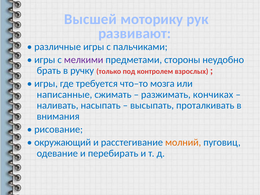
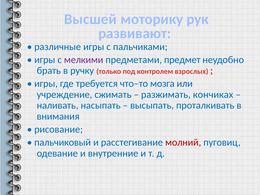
стороны: стороны -> предмет
написанные: написанные -> учреждение
окружающий: окружающий -> пальчиковый
молний colour: orange -> red
перебирать: перебирать -> внутренние
